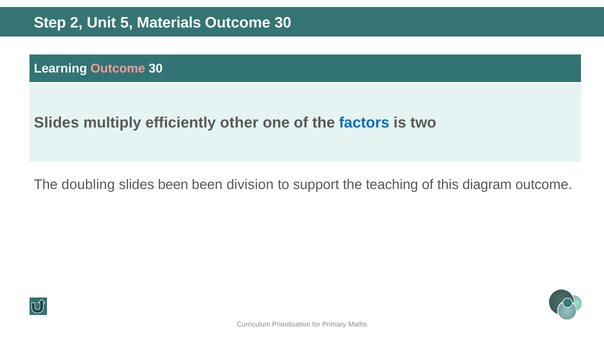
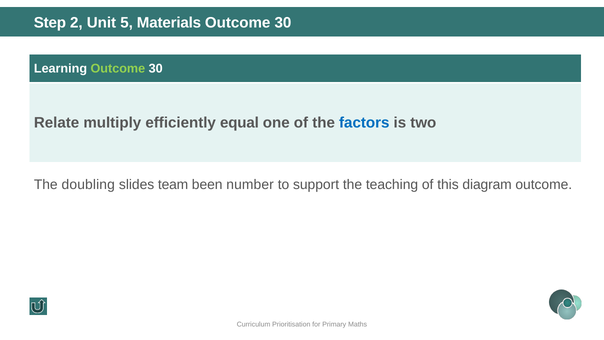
Outcome at (118, 69) colour: pink -> light green
Slides at (57, 123): Slides -> Relate
other: other -> equal
slides been: been -> team
division: division -> number
